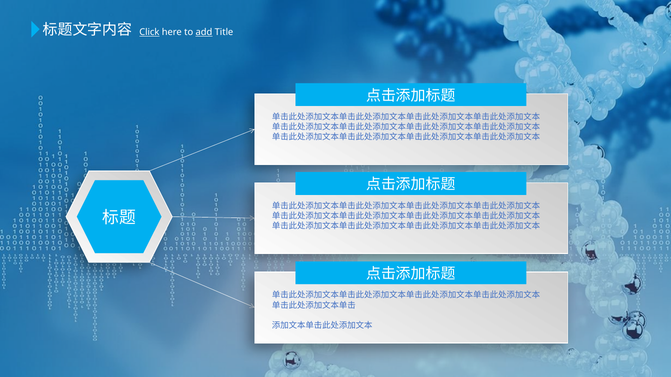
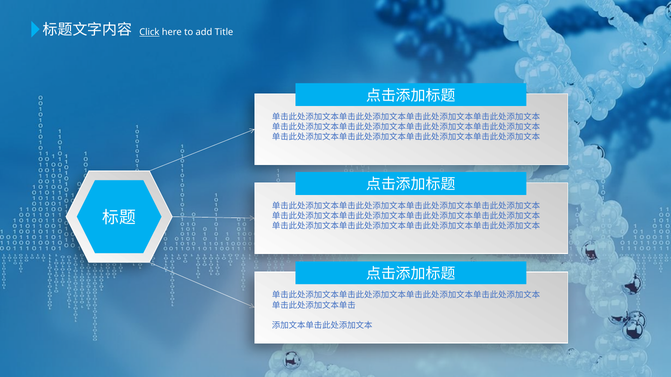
add underline: present -> none
